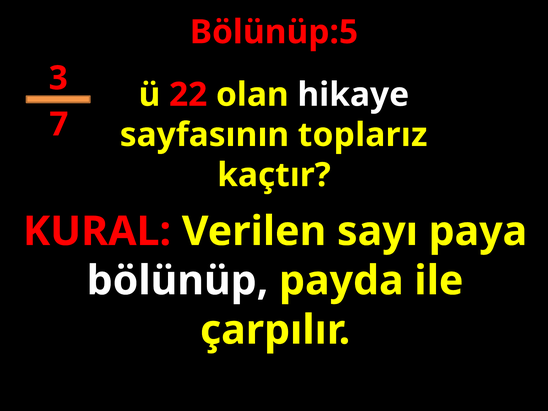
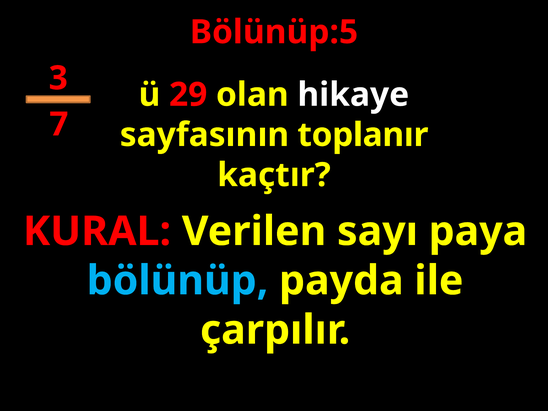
22: 22 -> 29
toplarız: toplarız -> toplanır
bölünüp colour: white -> light blue
